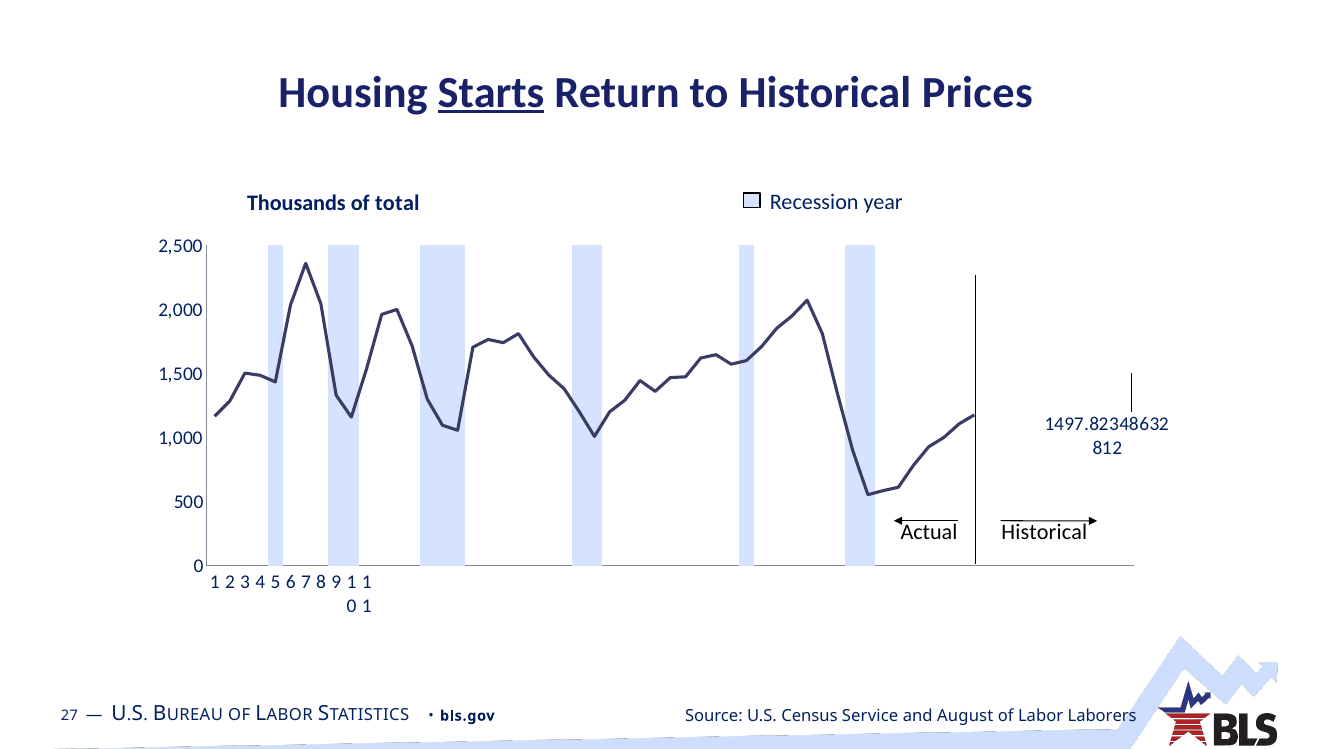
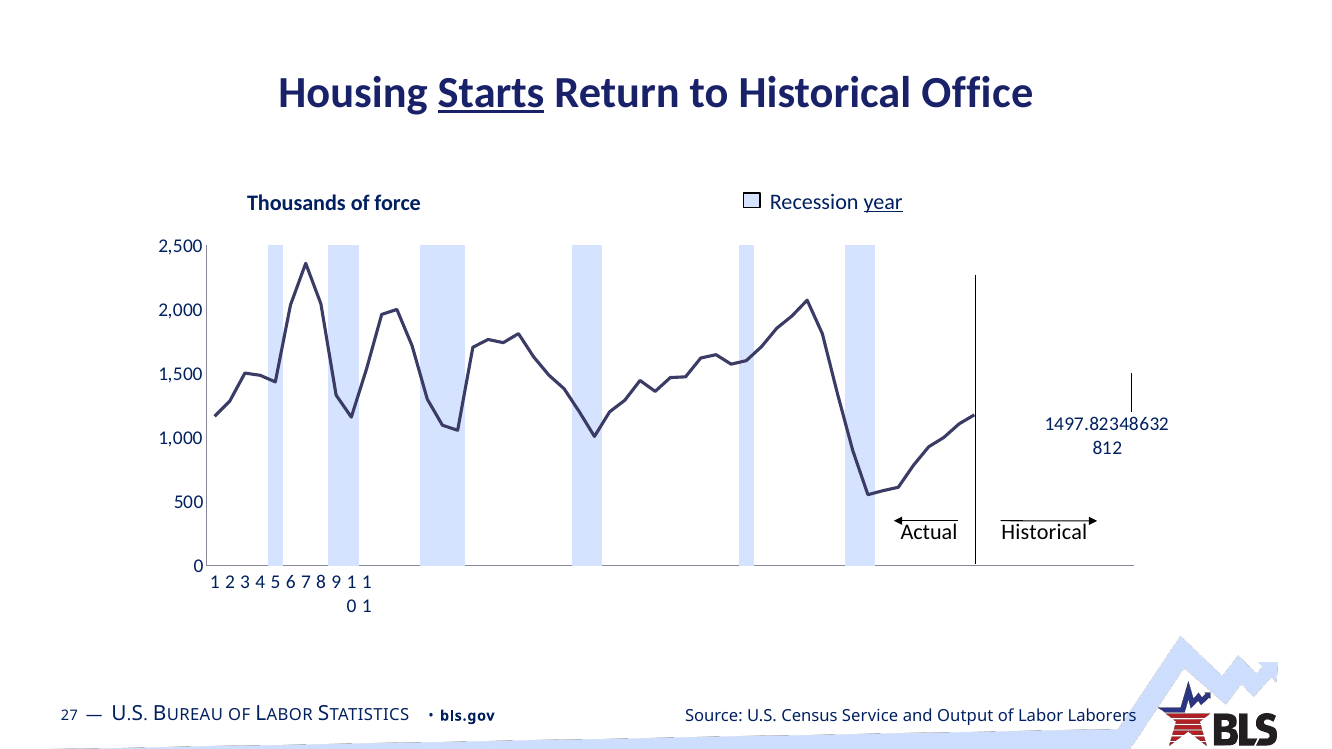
Prices: Prices -> Office
year underline: none -> present
total: total -> force
August: August -> Output
